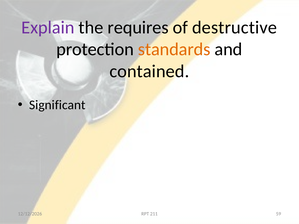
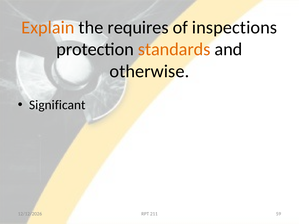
Explain colour: purple -> orange
destructive: destructive -> inspections
contained: contained -> otherwise
